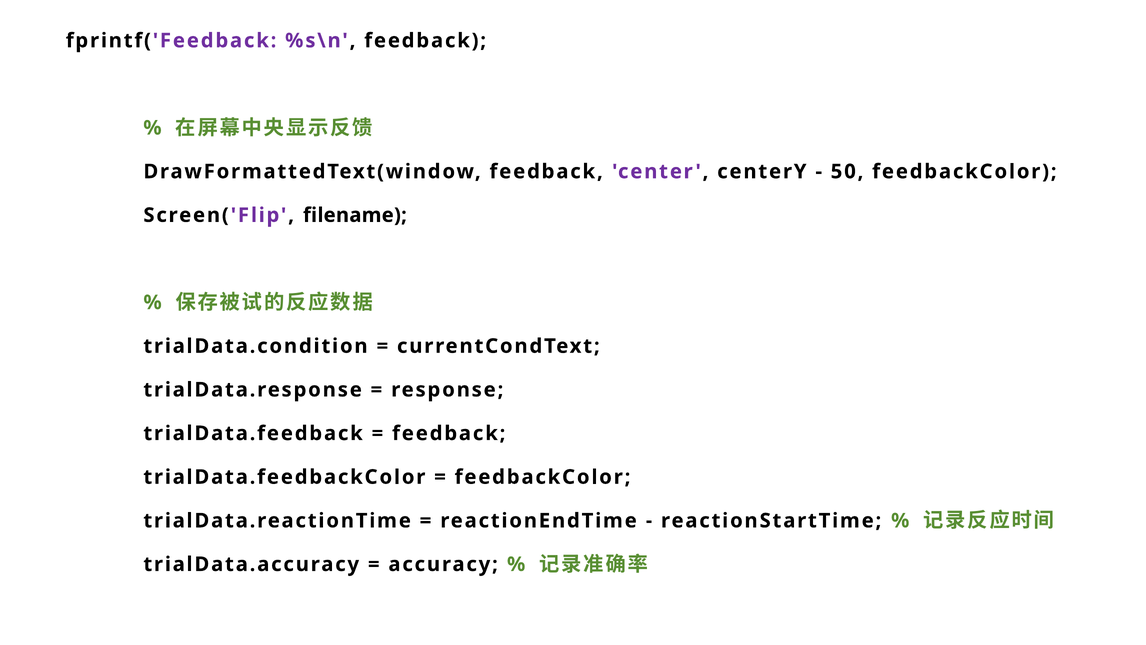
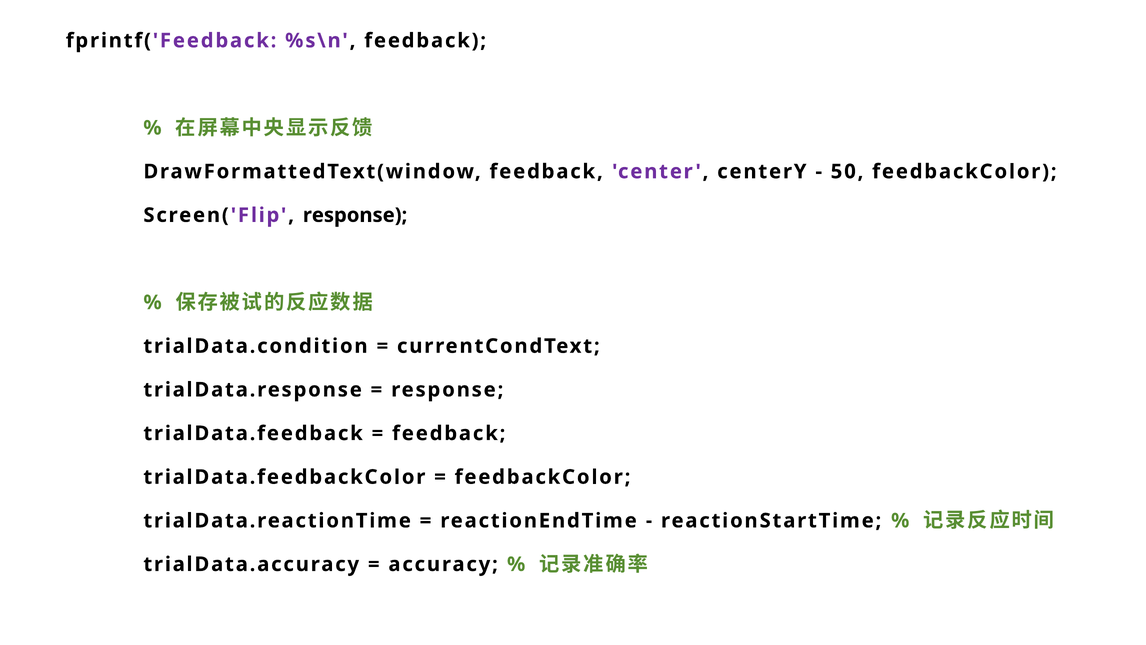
Screen('Flip filename: filename -> response
